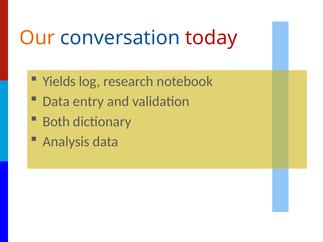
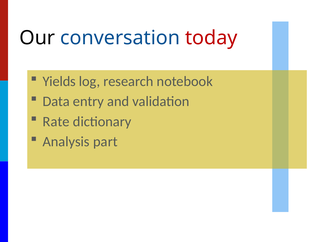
Our colour: orange -> black
Both: Both -> Rate
Analysis data: data -> part
